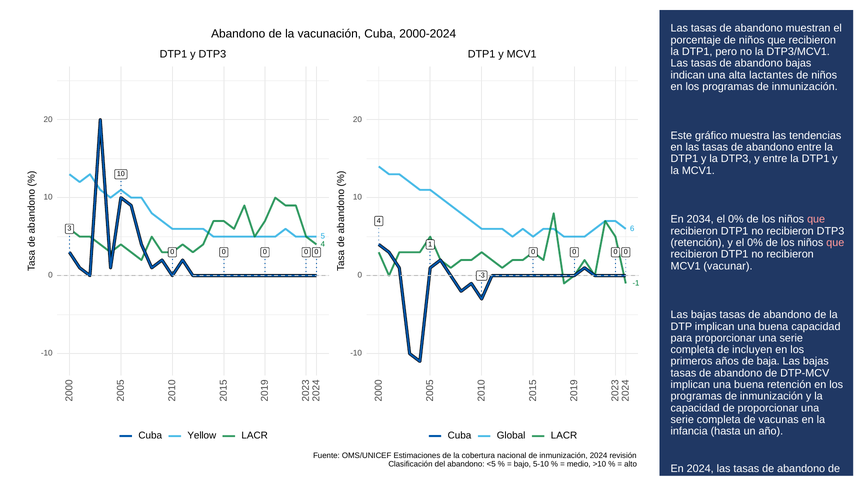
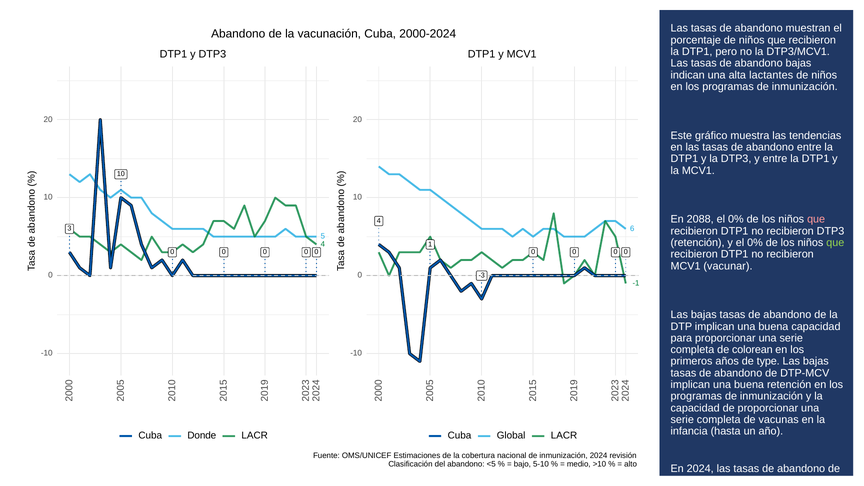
2034: 2034 -> 2088
que at (835, 243) colour: pink -> light green
incluyen: incluyen -> colorean
baja: baja -> type
Yellow: Yellow -> Donde
